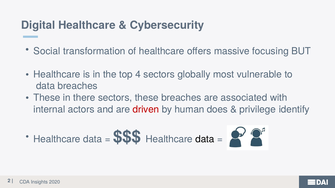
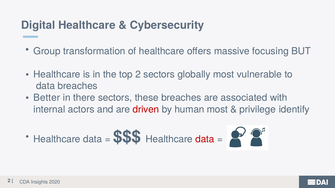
Social: Social -> Group
top 4: 4 -> 2
These at (47, 98): These -> Better
human does: does -> most
data at (205, 140) colour: black -> red
